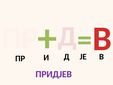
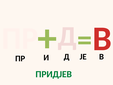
ПРИДЈЕВ colour: purple -> green
